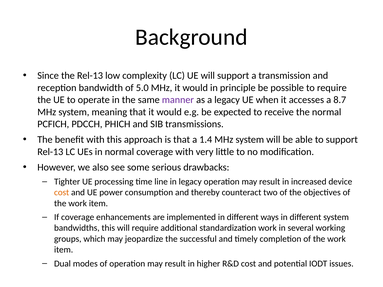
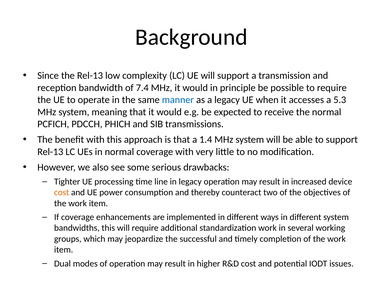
5.0: 5.0 -> 7.4
manner colour: purple -> blue
8.7: 8.7 -> 5.3
